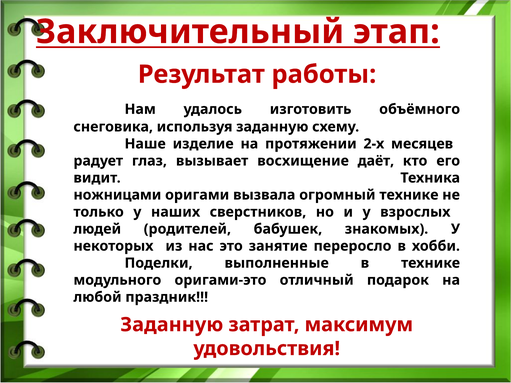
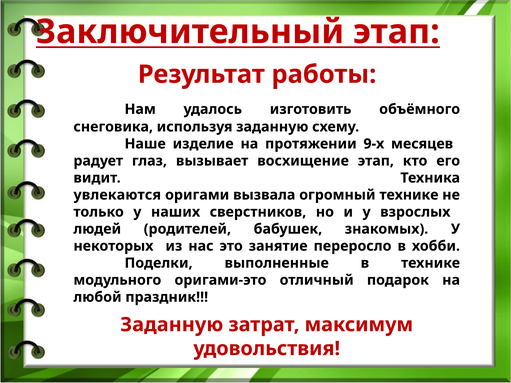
2-х: 2-х -> 9-х
восхищение даёт: даёт -> этап
ножницами: ножницами -> увлекаются
